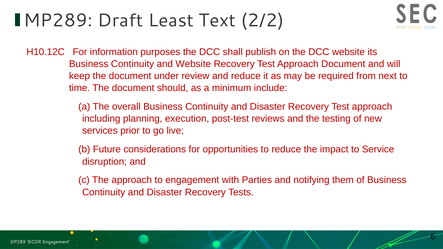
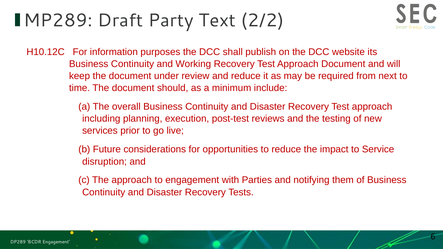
Least: Least -> Party
and Website: Website -> Working
